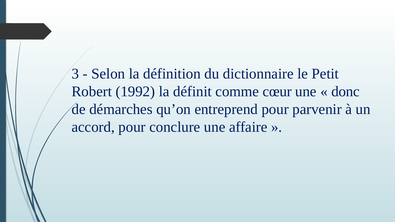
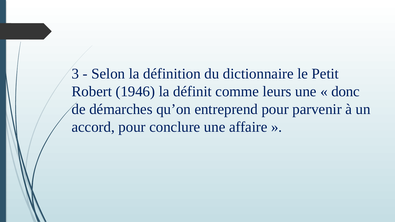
1992: 1992 -> 1946
cœur: cœur -> leurs
